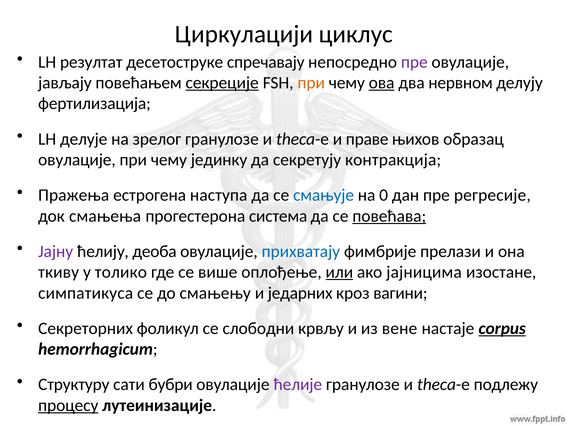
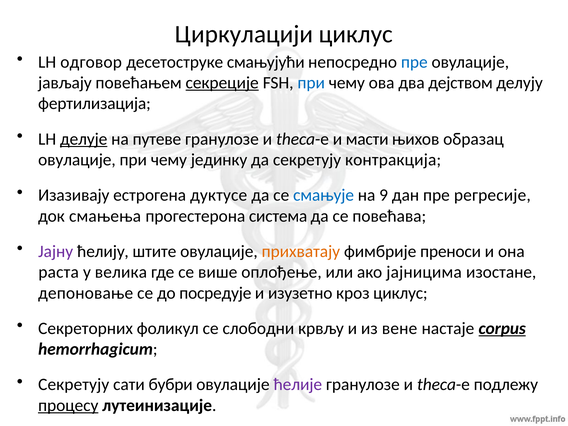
резултат: резултат -> одговор
спречавају: спречавају -> смањујући
пре at (414, 62) colour: purple -> blue
при at (311, 83) colour: orange -> blue
ова underline: present -> none
нервном: нервном -> дејством
делује underline: none -> present
зрелог: зрелог -> путеве
праве: праве -> масти
Пражења: Пражења -> Изазивају
наступа: наступа -> дуктусе
0: 0 -> 9
повећава underline: present -> none
деоба: деоба -> штите
прихватају colour: blue -> orange
прелази: прелази -> преноси
ткиву: ткиву -> раста
толико: толико -> велика
или underline: present -> none
симпатикуса: симпатикуса -> депоновање
смањењу: смањењу -> посредује
једарних: једарних -> изузетно
кроз вагини: вагини -> циклус
Структуру at (74, 384): Структуру -> Секретују
